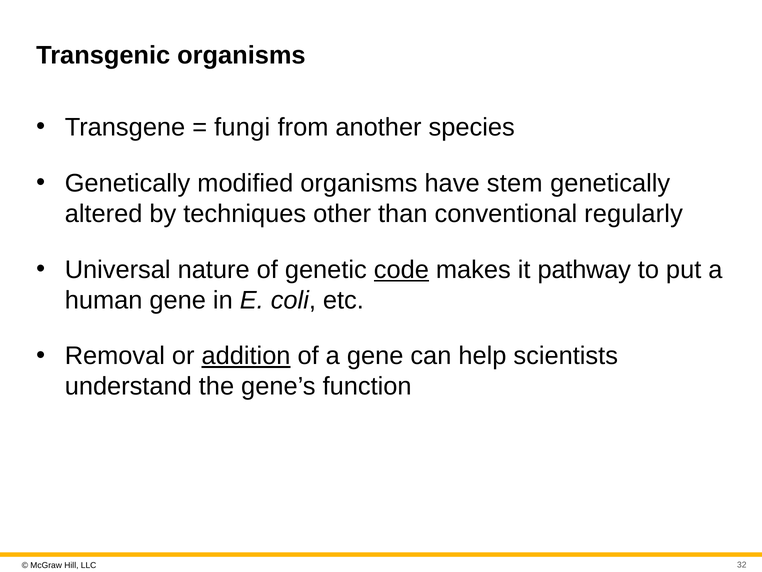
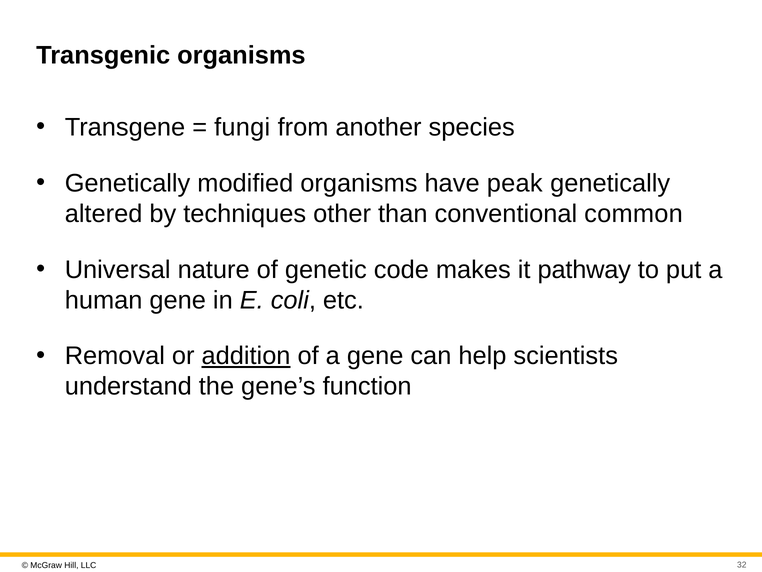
stem: stem -> peak
regularly: regularly -> common
code underline: present -> none
